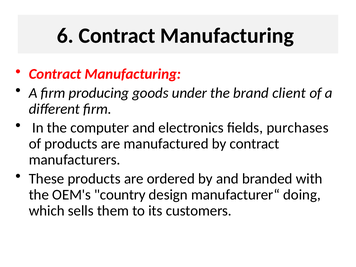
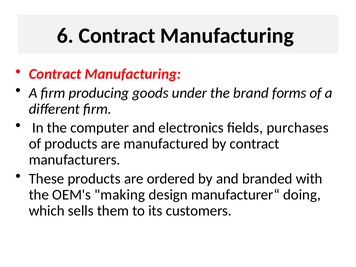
client: client -> forms
country: country -> making
